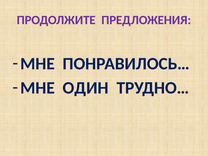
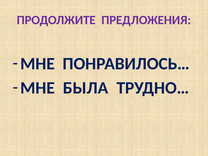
ОДИН: ОДИН -> БЫЛА
